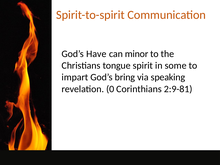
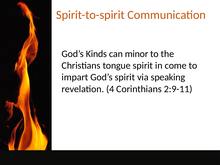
Have: Have -> Kinds
some: some -> come
God’s bring: bring -> spirit
0: 0 -> 4
2:9-81: 2:9-81 -> 2:9-11
